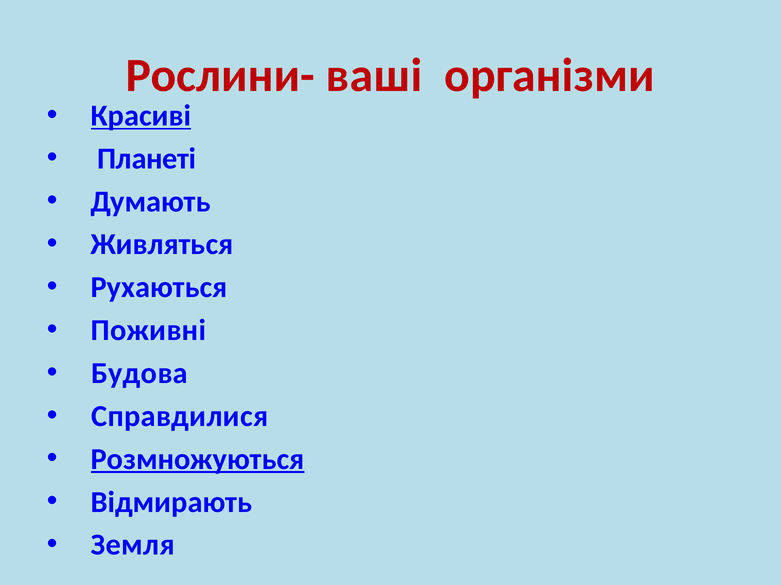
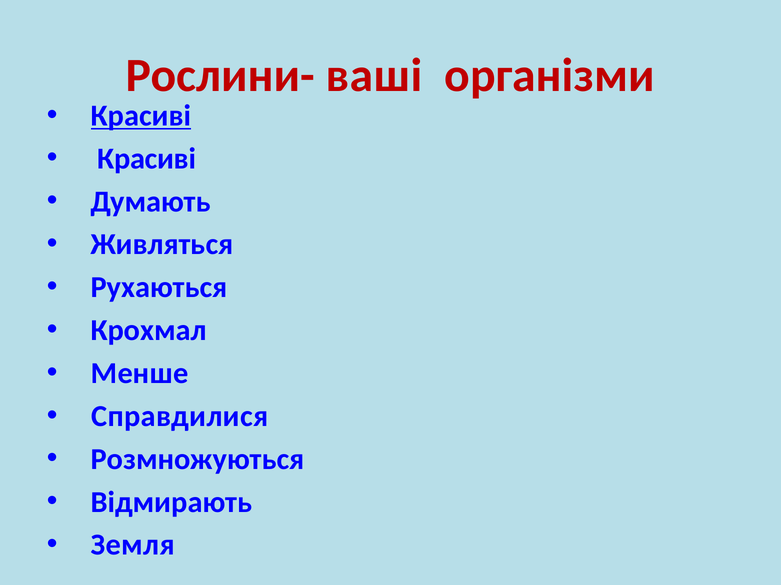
Планеті at (147, 159): Планеті -> Красиві
Поживні: Поживні -> Крохмал
Будова: Будова -> Менше
Розмножуються underline: present -> none
